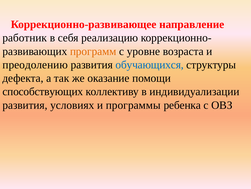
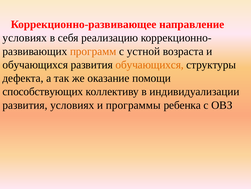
работник at (25, 38): работник -> условиях
уровне: уровне -> устной
преодолению at (35, 65): преодолению -> обучающихся
обучающихся at (150, 65) colour: blue -> orange
